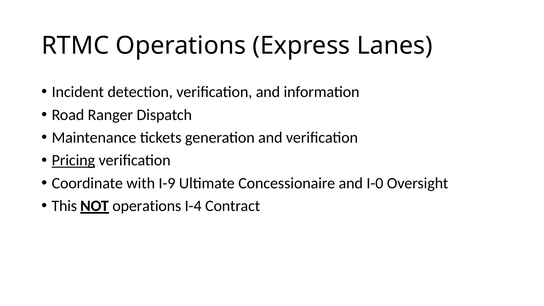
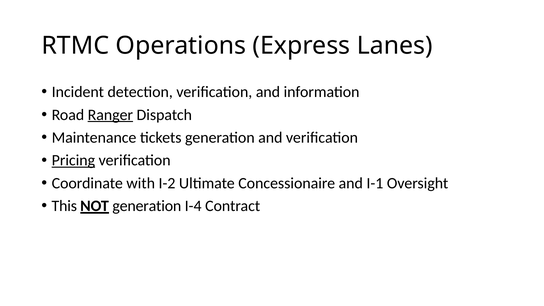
Ranger underline: none -> present
I-9: I-9 -> I-2
I-0: I-0 -> I-1
NOT operations: operations -> generation
